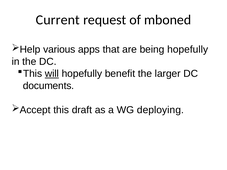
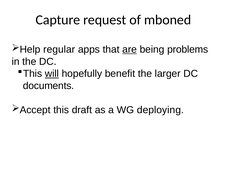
Current: Current -> Capture
various: various -> regular
are underline: none -> present
being hopefully: hopefully -> problems
